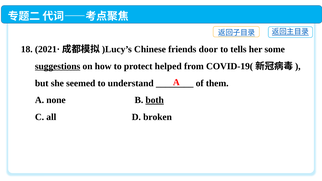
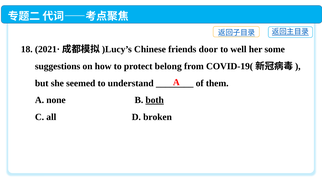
tells: tells -> well
suggestions underline: present -> none
helped: helped -> belong
